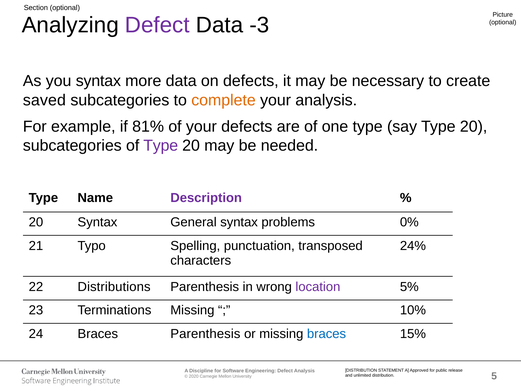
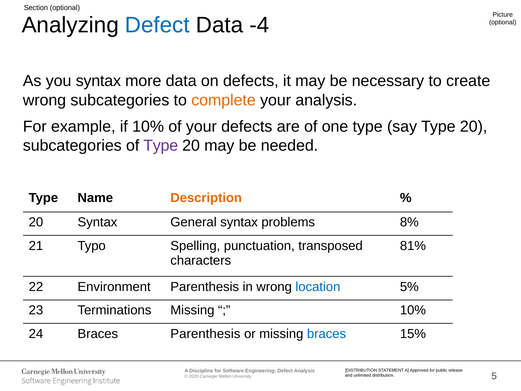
Defect at (157, 25) colour: purple -> blue
-3: -3 -> -4
saved at (44, 100): saved -> wrong
if 81%: 81% -> 10%
Description colour: purple -> orange
0%: 0% -> 8%
24%: 24% -> 81%
Distributions: Distributions -> Environment
location colour: purple -> blue
